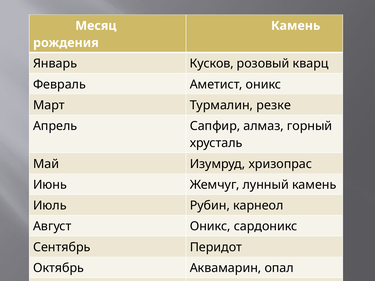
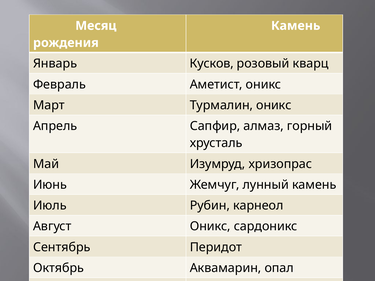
Турмалин резке: резке -> оникс
